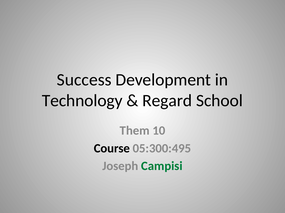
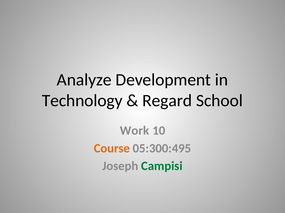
Success: Success -> Analyze
Them: Them -> Work
Course colour: black -> orange
